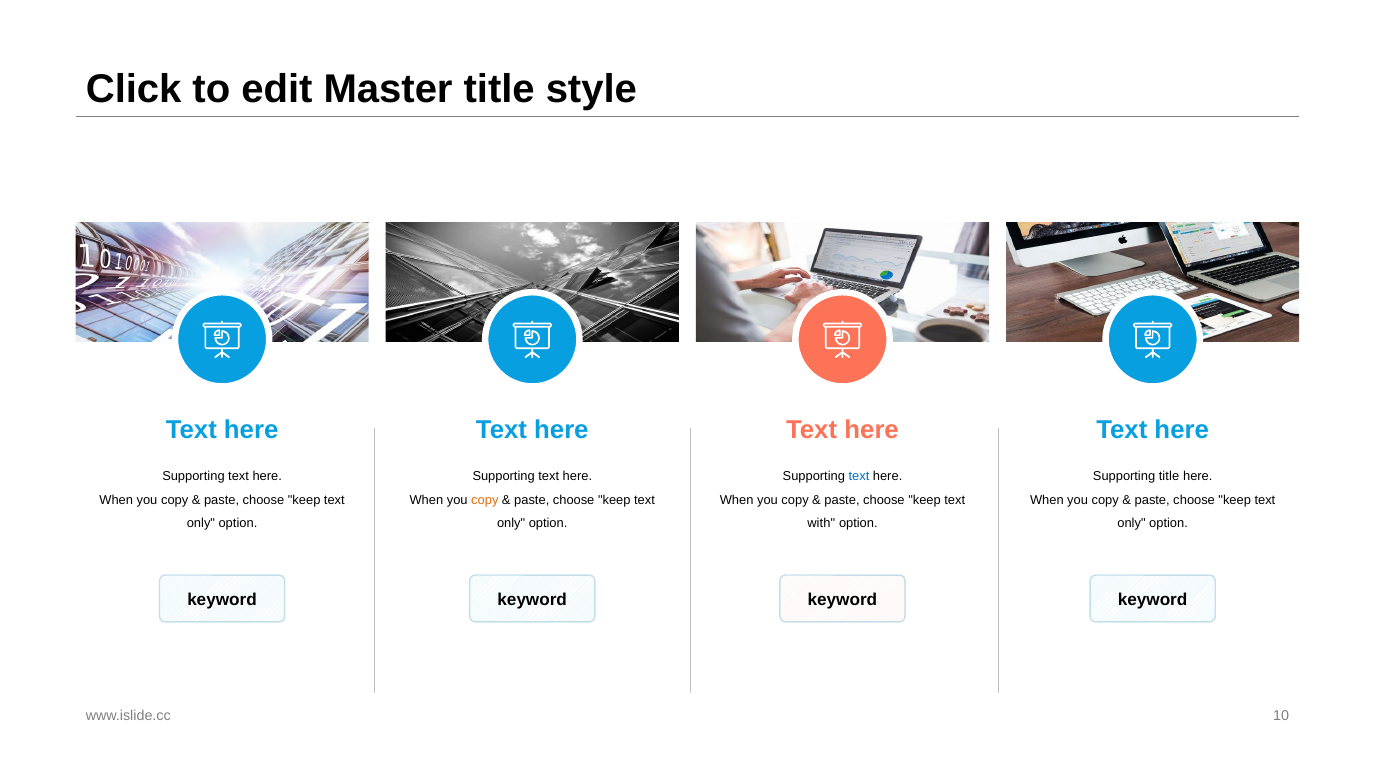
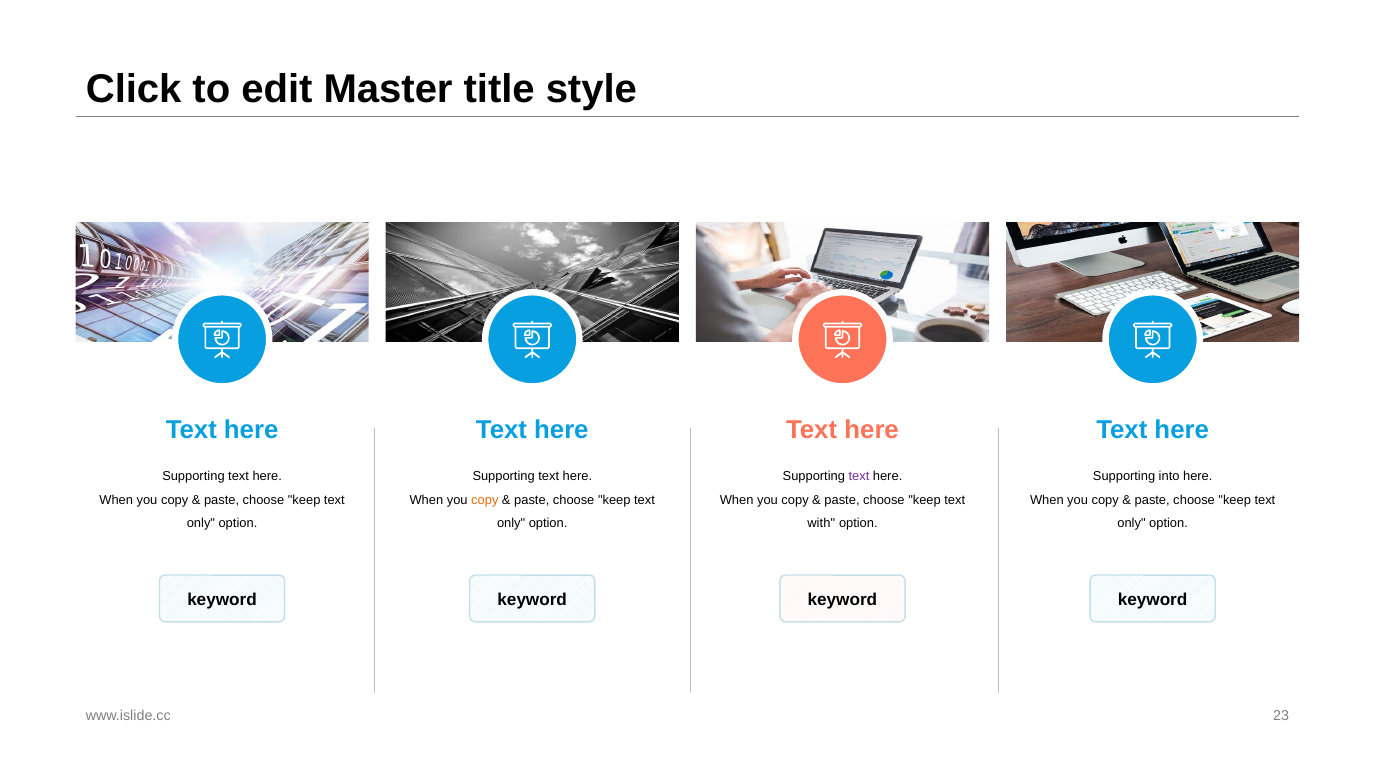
text at (859, 477) colour: blue -> purple
Supporting title: title -> into
10: 10 -> 23
